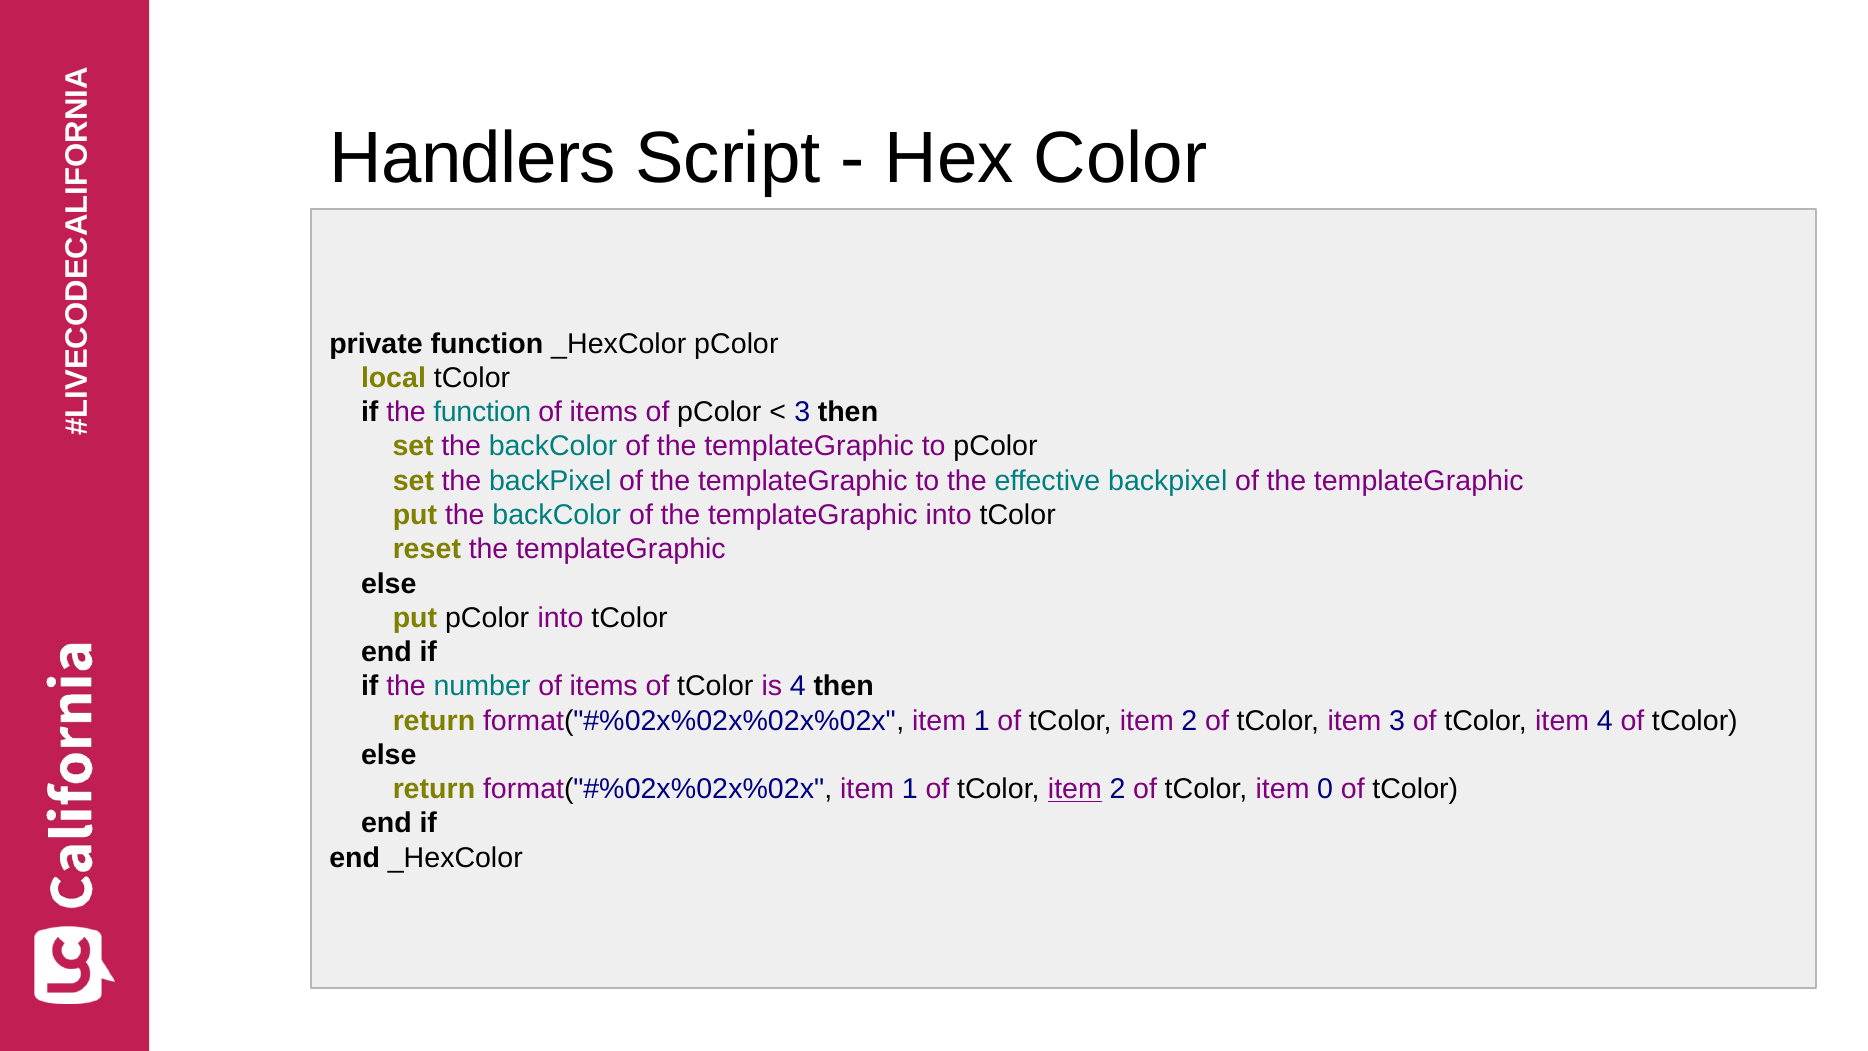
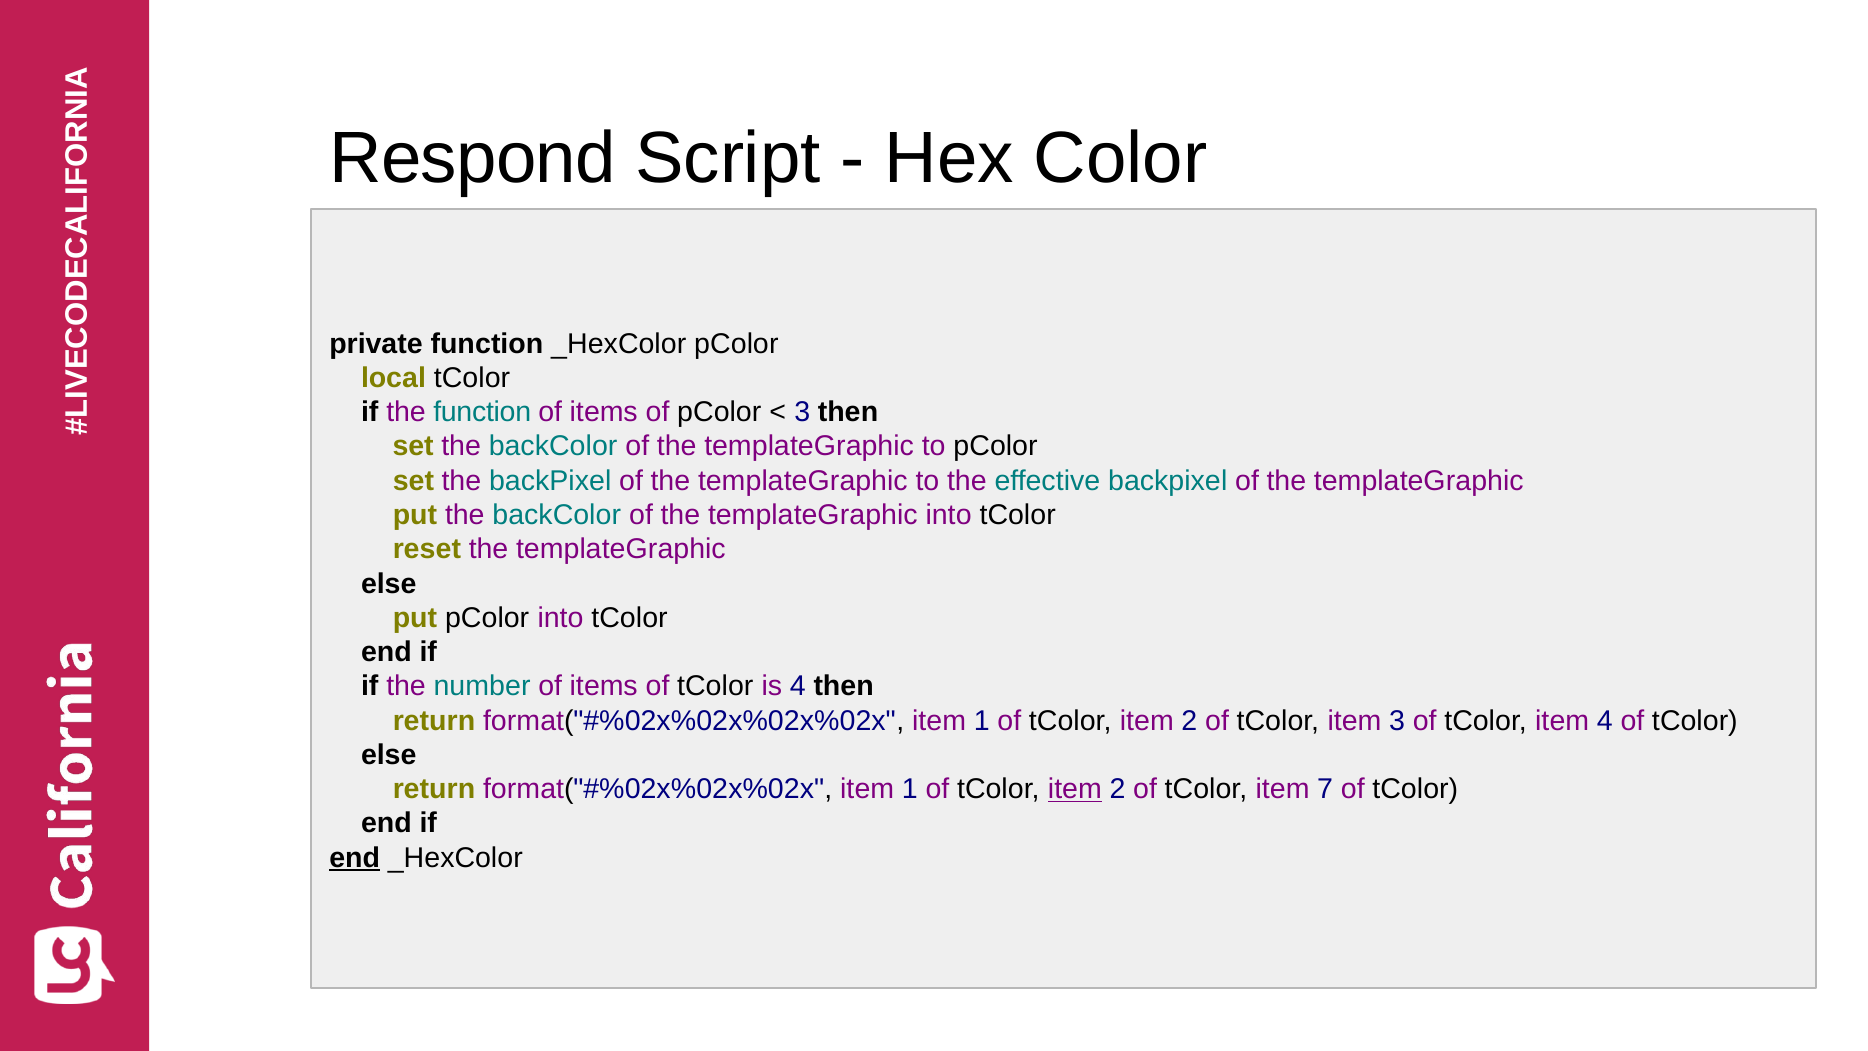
Handlers: Handlers -> Respond
0: 0 -> 7
end at (355, 858) underline: none -> present
